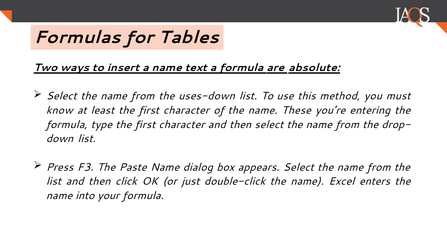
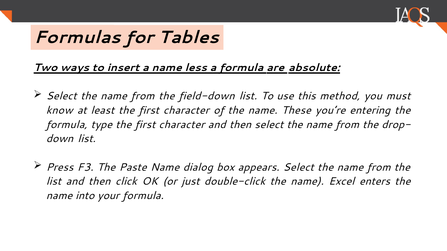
text: text -> less
uses-down: uses-down -> field-down
